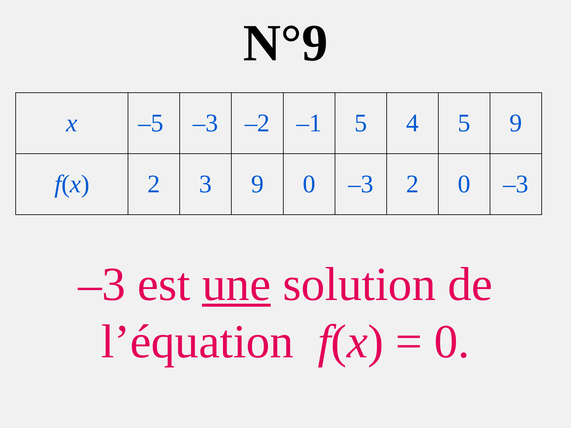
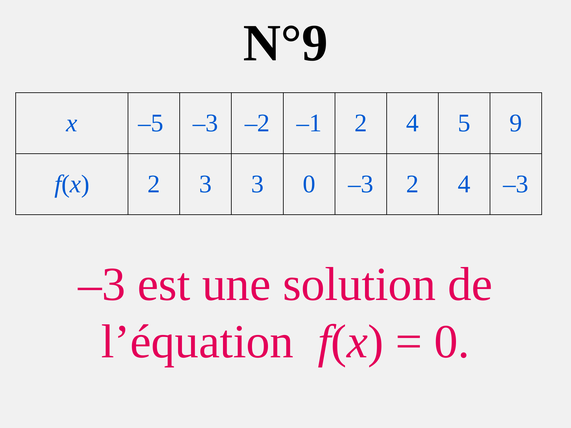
–1 5: 5 -> 2
3 9: 9 -> 3
–3 2 0: 0 -> 4
une underline: present -> none
